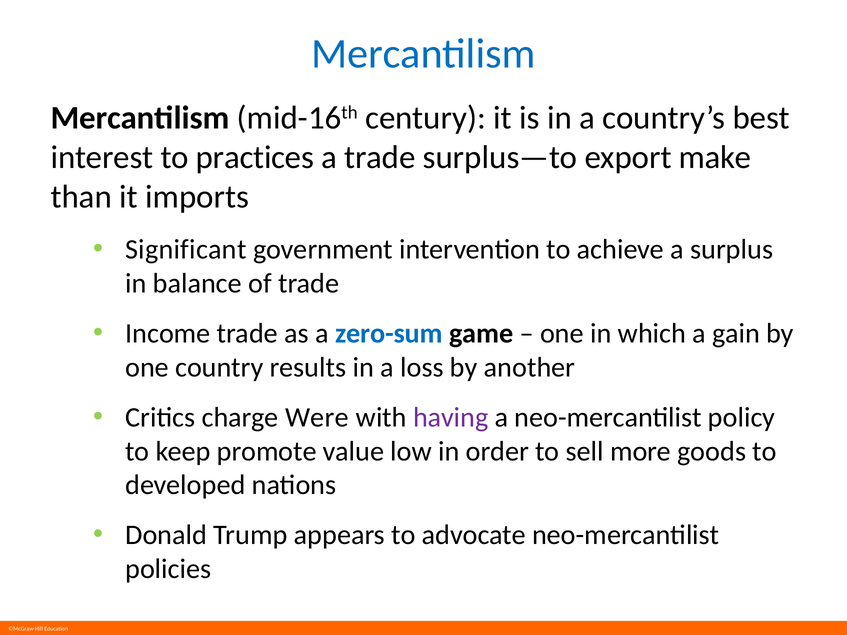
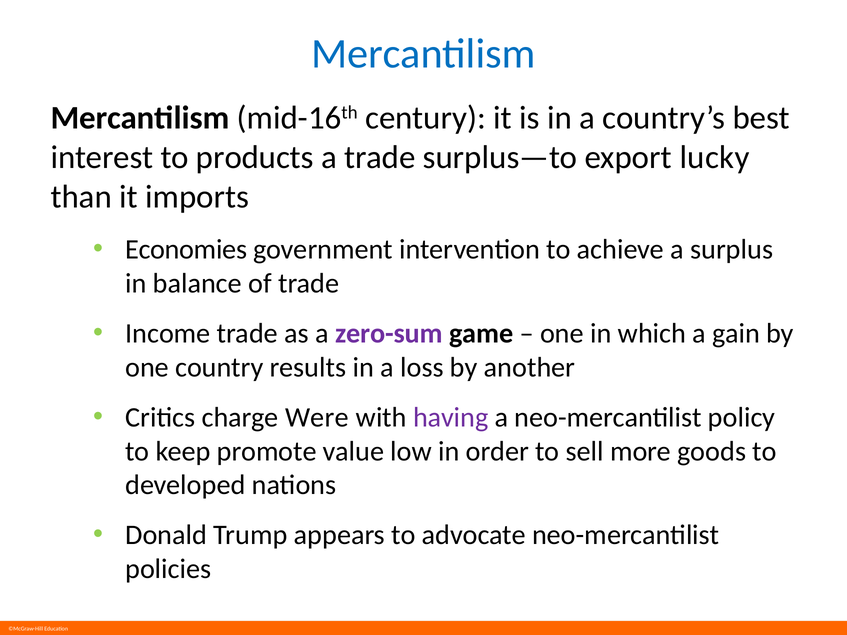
practices: practices -> products
make: make -> lucky
Significant: Significant -> Economies
zero-sum colour: blue -> purple
